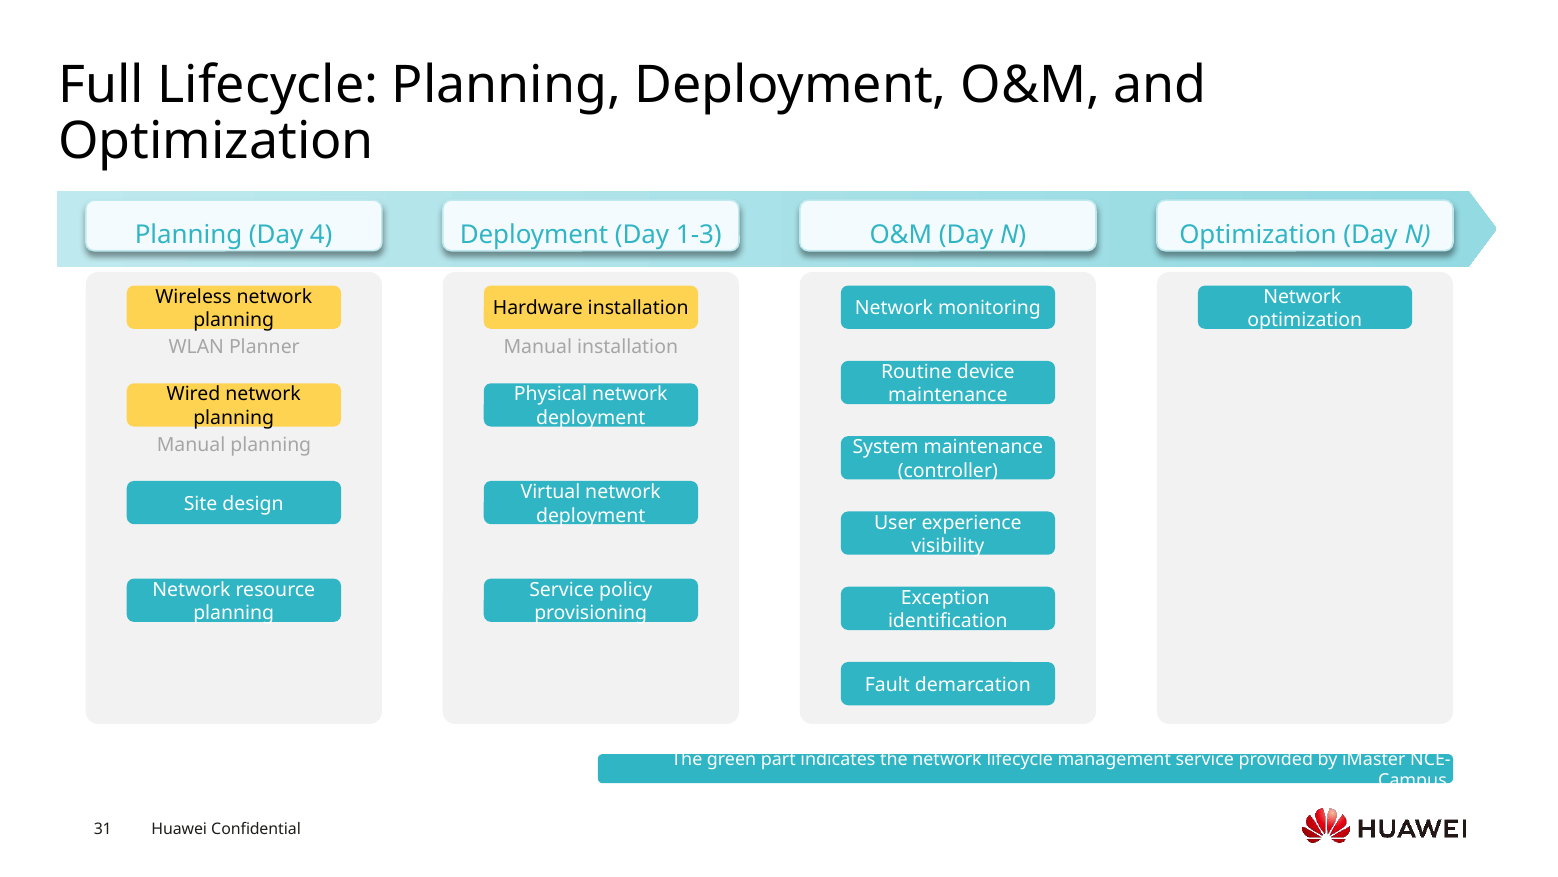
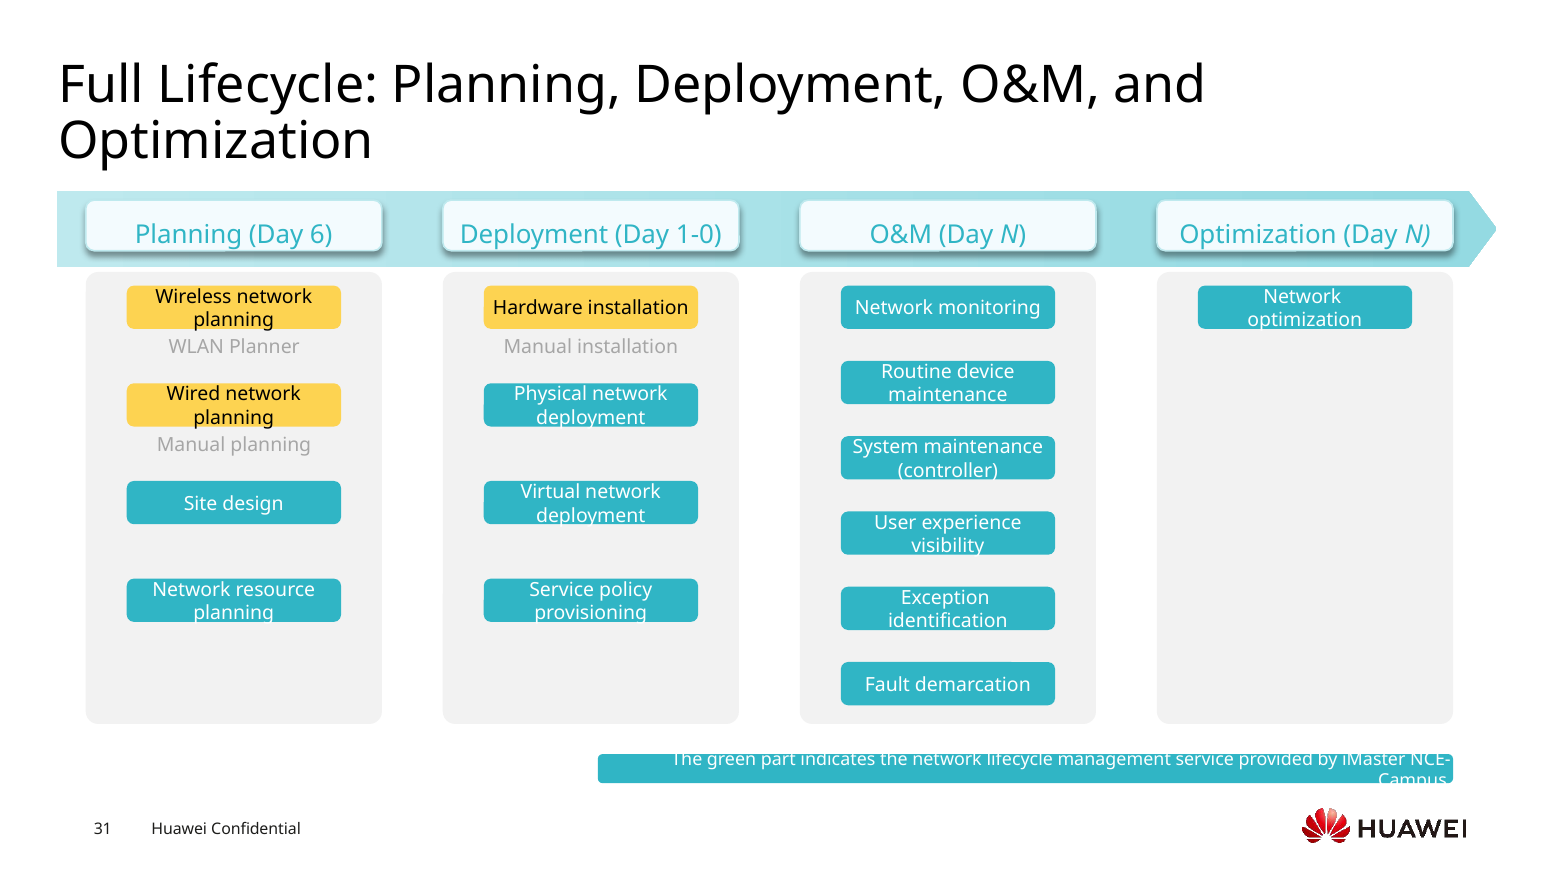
4: 4 -> 6
1-3: 1-3 -> 1-0
